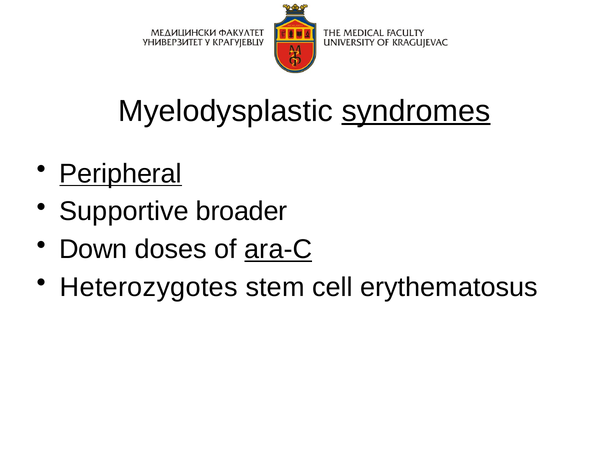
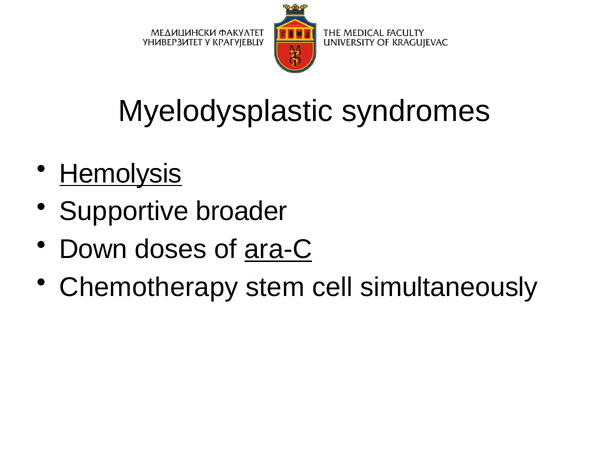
syndromes underline: present -> none
Peripheral: Peripheral -> Hemolysis
Heterozygotes: Heterozygotes -> Chemotherapy
erythematosus: erythematosus -> simultaneously
